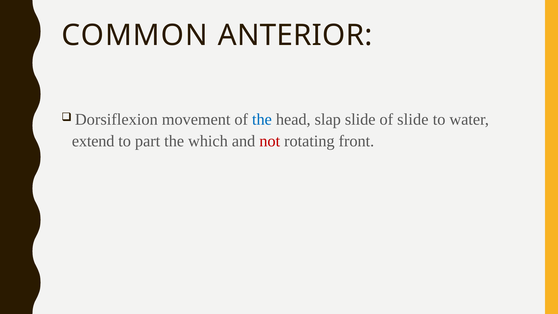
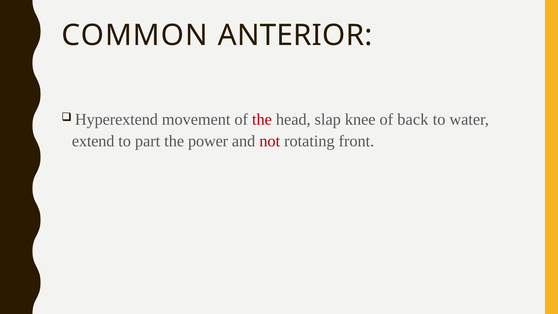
Dorsiflexion: Dorsiflexion -> Hyperextend
the at (262, 120) colour: blue -> red
slap slide: slide -> knee
of slide: slide -> back
which: which -> power
